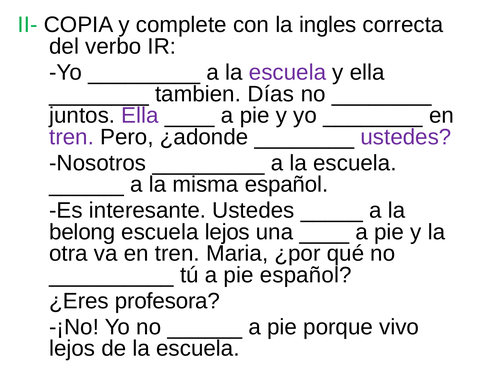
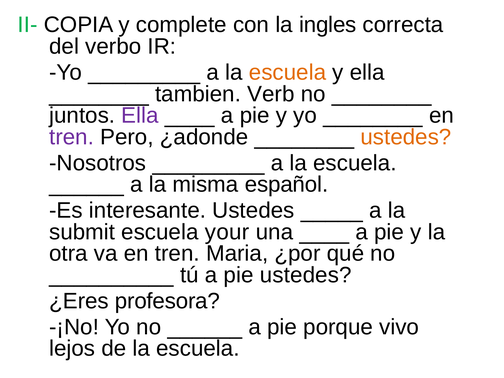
escuela at (288, 72) colour: purple -> orange
Días: Días -> Verb
ustedes at (406, 137) colour: purple -> orange
belong: belong -> submit
escuela lejos: lejos -> your
pie español: español -> ustedes
